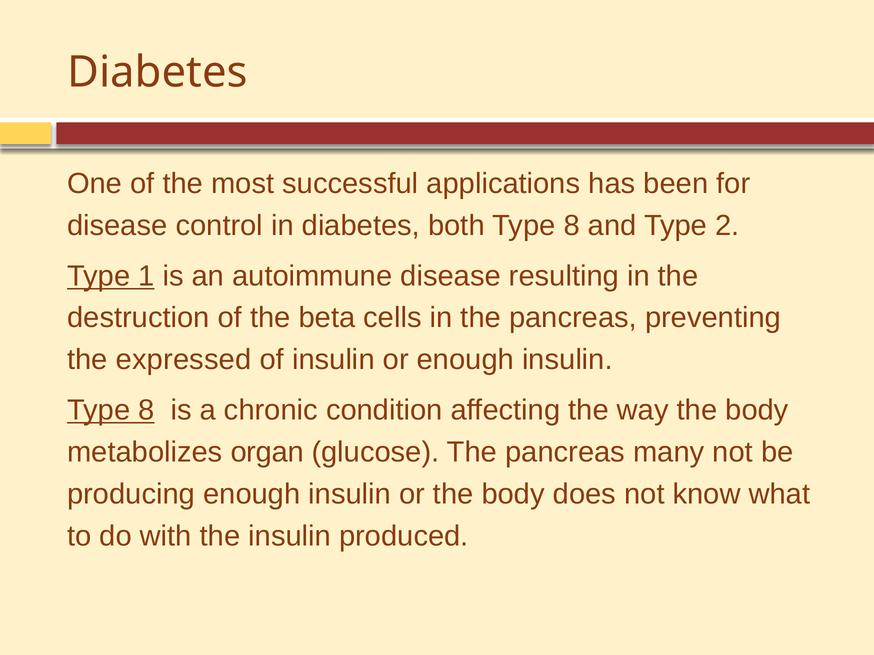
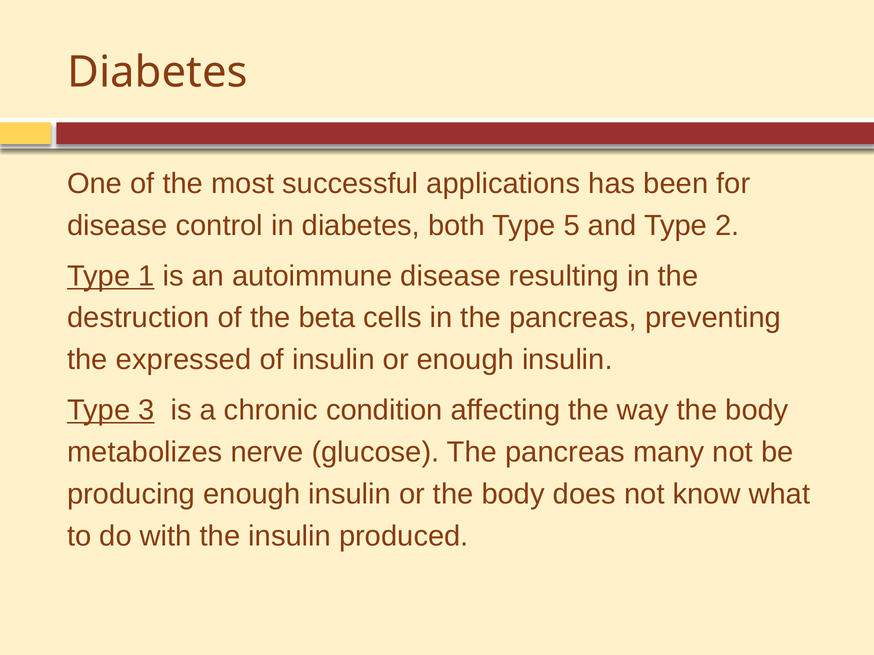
both Type 8: 8 -> 5
8 at (146, 410): 8 -> 3
organ: organ -> nerve
